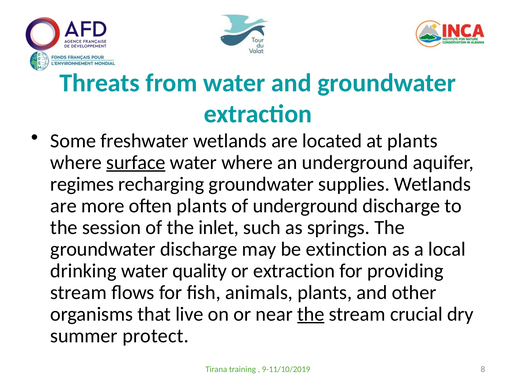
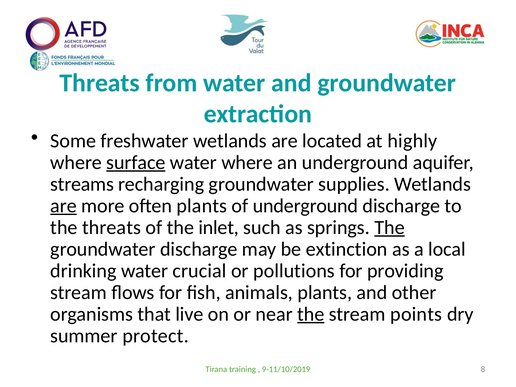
at plants: plants -> highly
regimes: regimes -> streams
are at (63, 206) underline: none -> present
the session: session -> threats
The at (390, 227) underline: none -> present
quality: quality -> crucial
or extraction: extraction -> pollutions
crucial: crucial -> points
